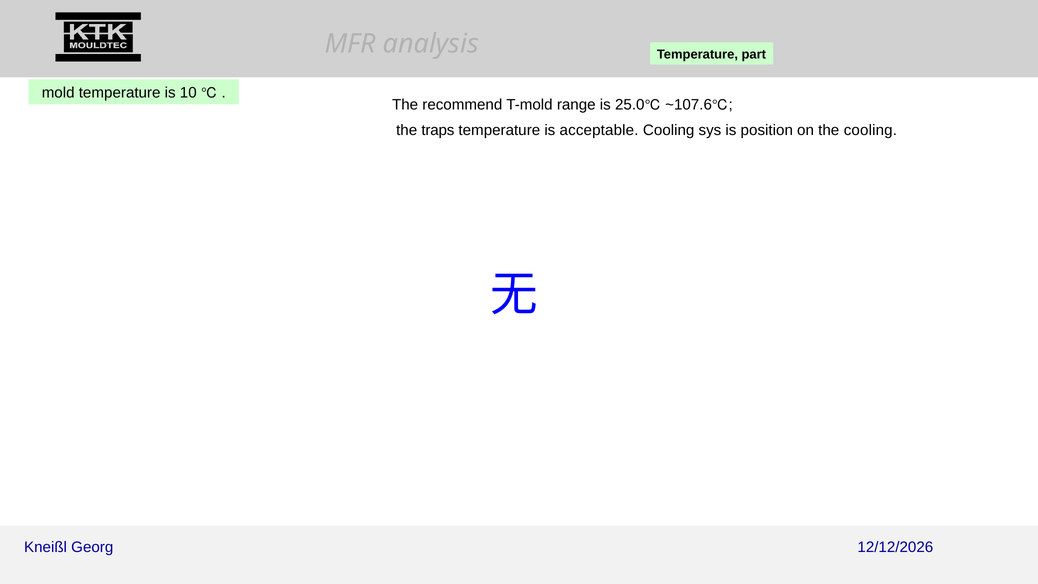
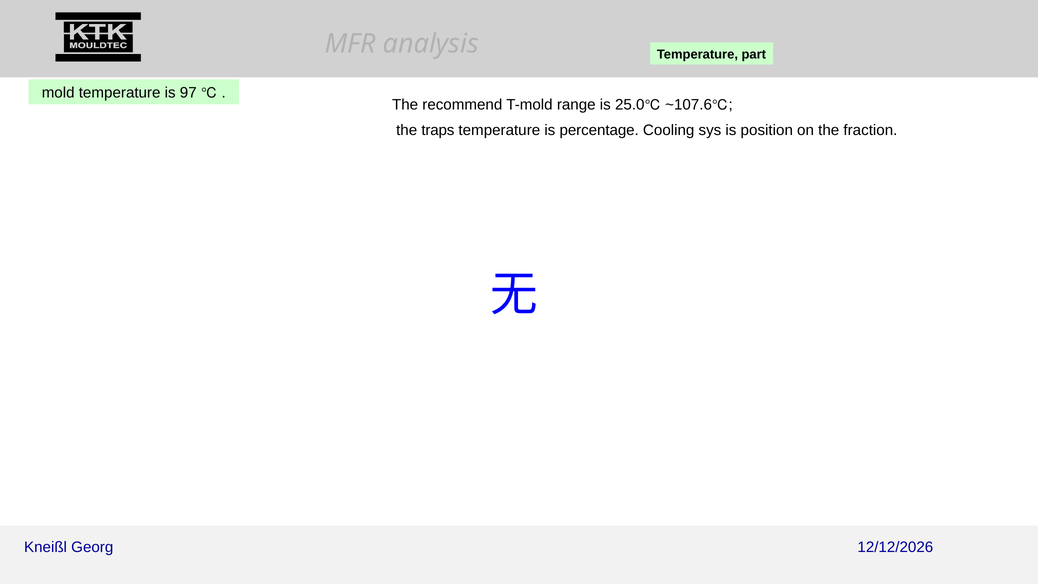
10: 10 -> 97
acceptable: acceptable -> percentage
the cooling: cooling -> fraction
